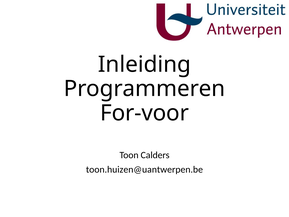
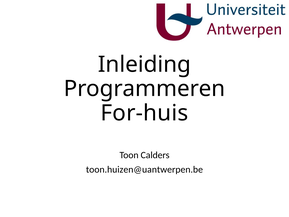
For-voor: For-voor -> For-huis
